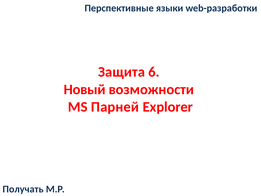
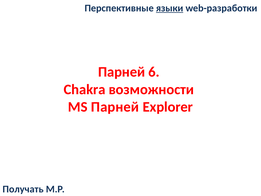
языки underline: none -> present
Защита at (122, 72): Защита -> Парней
Новый: Новый -> Chakra
